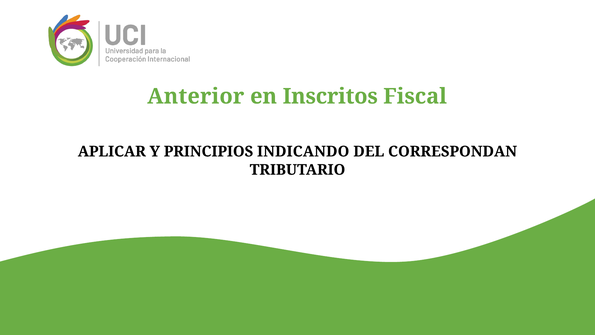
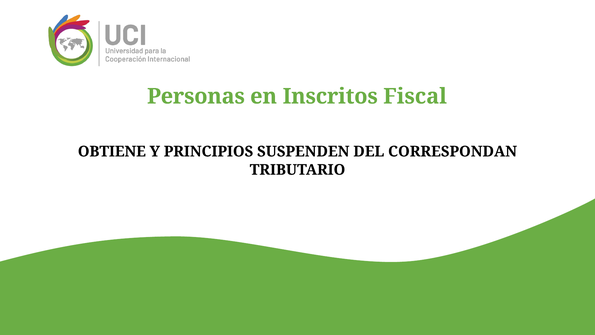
Anterior: Anterior -> Personas
APLICAR: APLICAR -> OBTIENE
INDICANDO: INDICANDO -> SUSPENDEN
